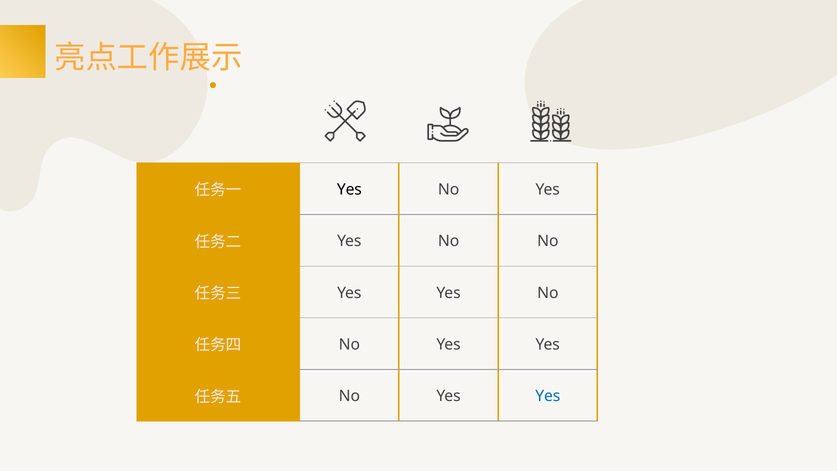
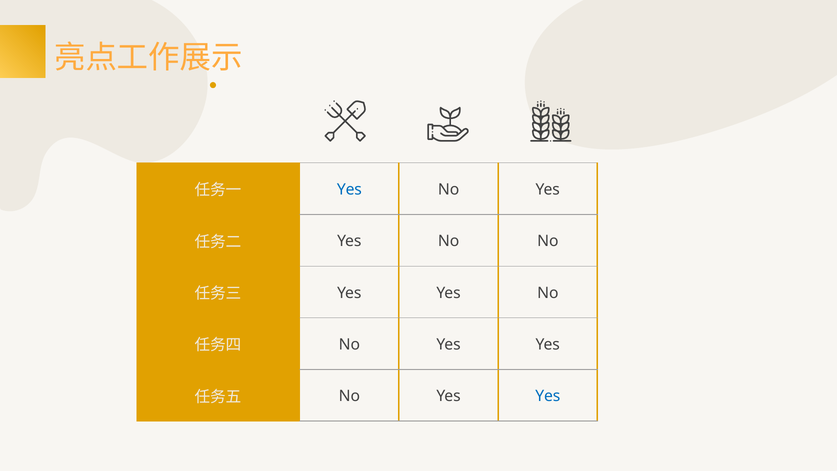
Yes at (349, 189) colour: black -> blue
